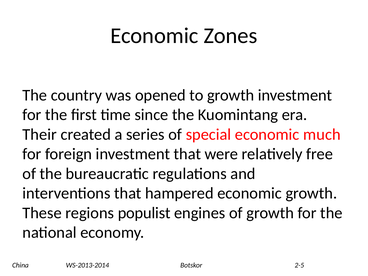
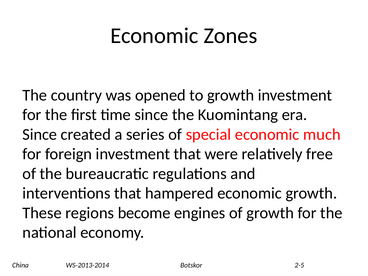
Their at (40, 134): Their -> Since
populist: populist -> become
